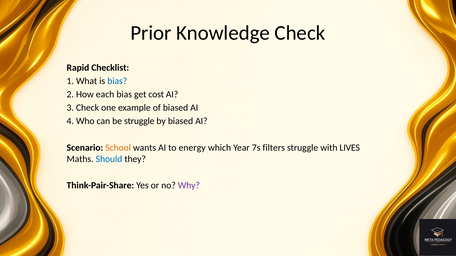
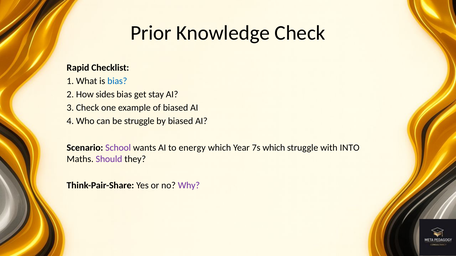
each: each -> sides
cost: cost -> stay
School colour: orange -> purple
7s filters: filters -> which
LIVES: LIVES -> INTO
Should colour: blue -> purple
